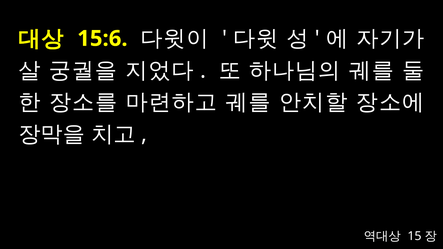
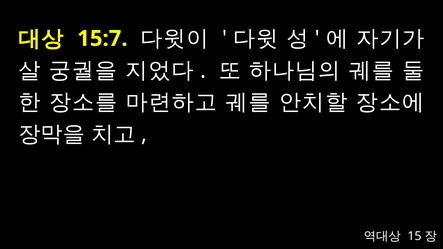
15:6: 15:6 -> 15:7
